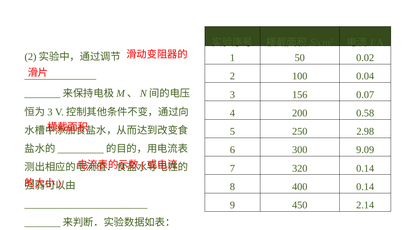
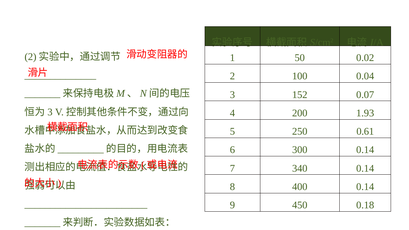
156: 156 -> 152
0.58: 0.58 -> 1.93
2.98: 2.98 -> 0.61
300 9.09: 9.09 -> 0.14
320: 320 -> 340
2.14: 2.14 -> 0.18
